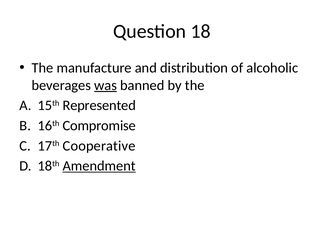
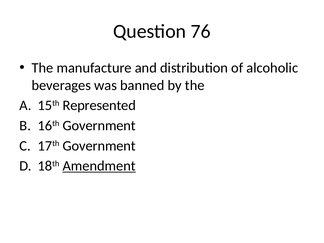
18: 18 -> 76
was underline: present -> none
16th Compromise: Compromise -> Government
17th Cooperative: Cooperative -> Government
